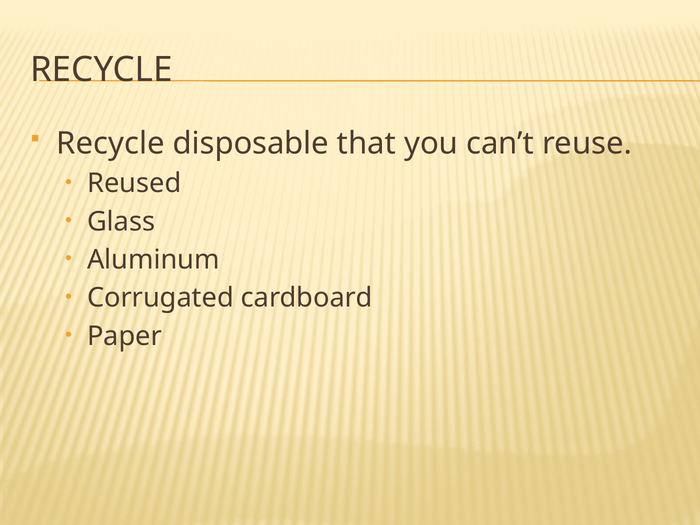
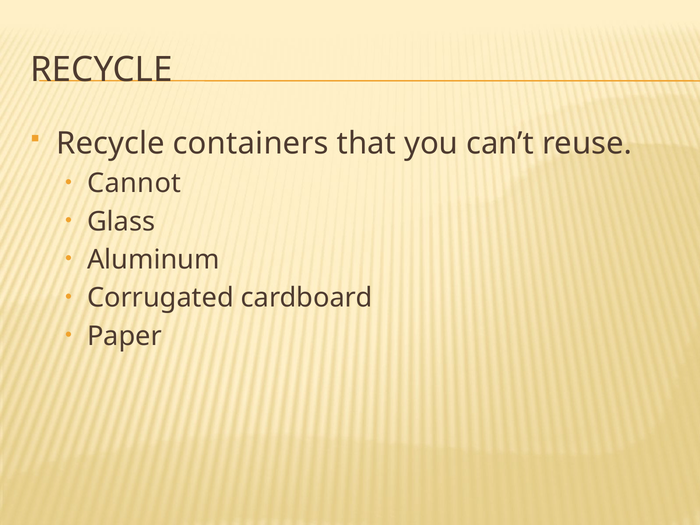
disposable: disposable -> containers
Reused: Reused -> Cannot
